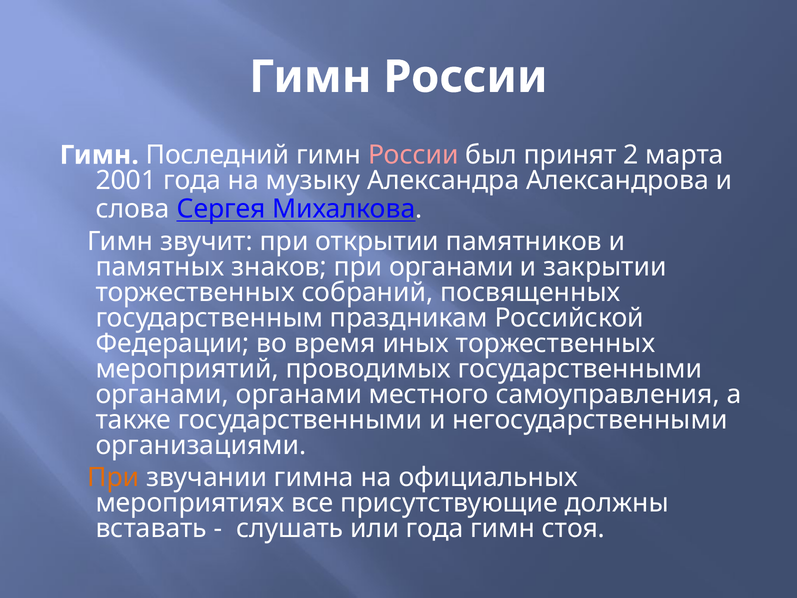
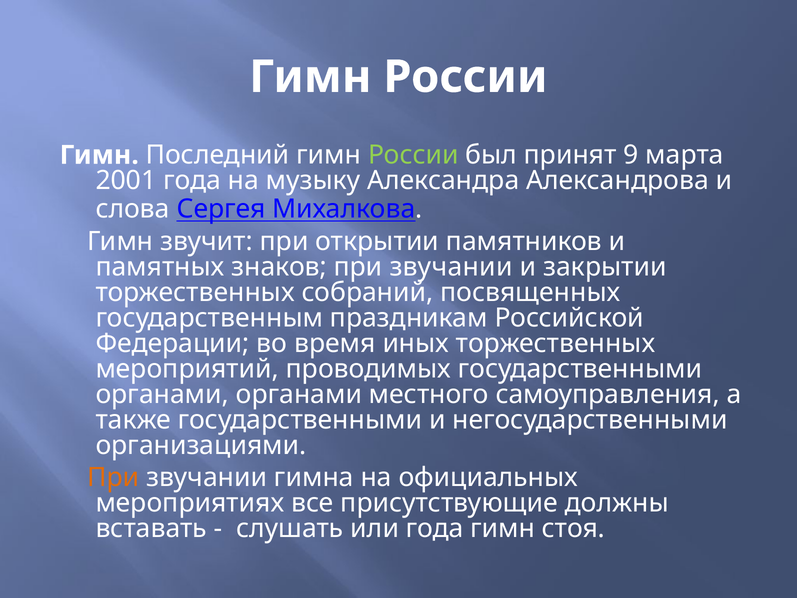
России at (413, 155) colour: pink -> light green
2: 2 -> 9
знаков при органами: органами -> звучании
